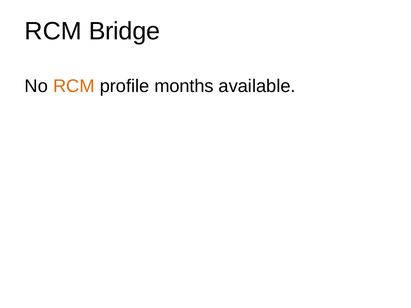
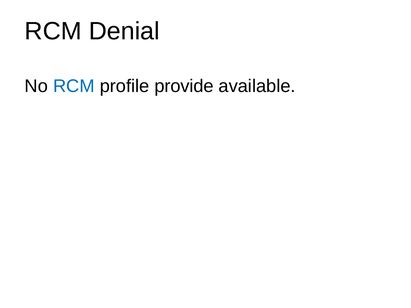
Bridge: Bridge -> Denial
RCM at (74, 86) colour: orange -> blue
months: months -> provide
